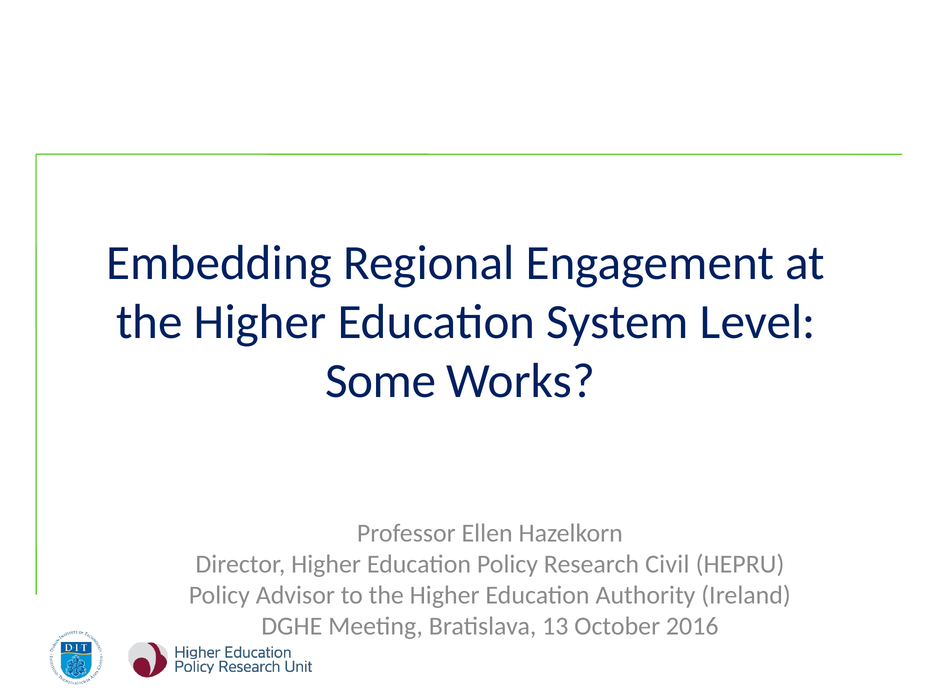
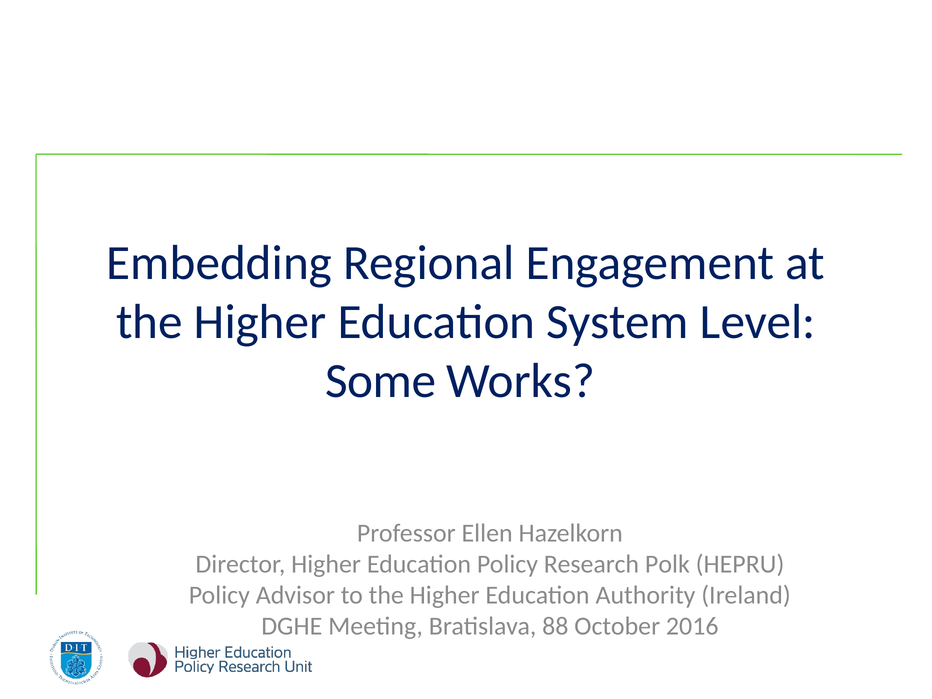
Civil: Civil -> Polk
13: 13 -> 88
